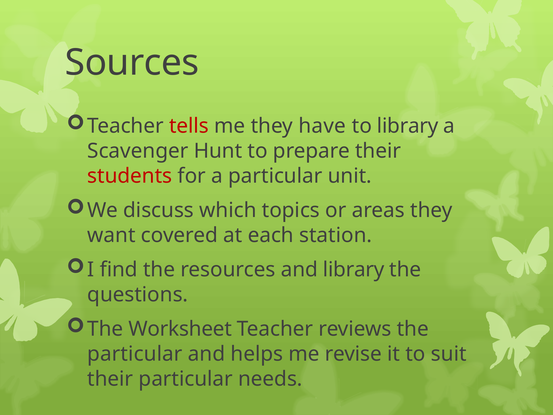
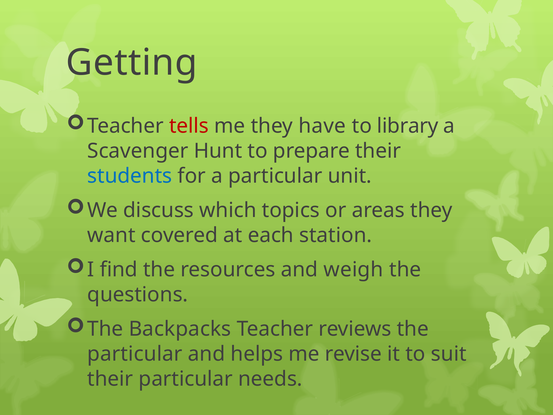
Sources: Sources -> Getting
students colour: red -> blue
and library: library -> weigh
Worksheet: Worksheet -> Backpacks
